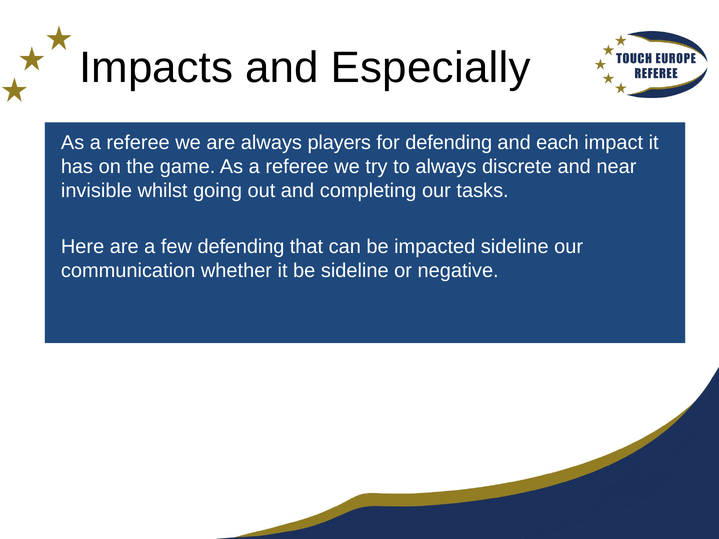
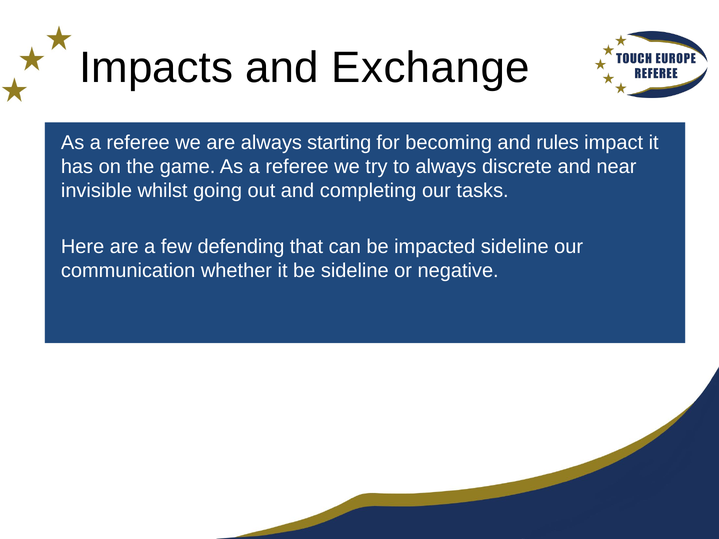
Especially: Especially -> Exchange
players: players -> starting
for defending: defending -> becoming
each: each -> rules
